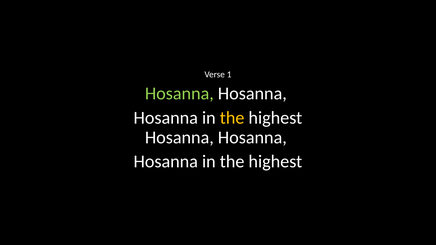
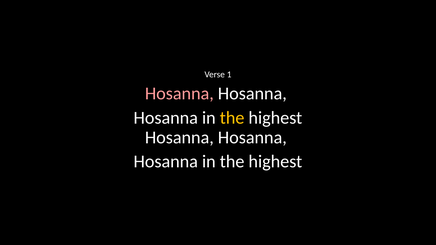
Hosanna at (179, 94) colour: light green -> pink
